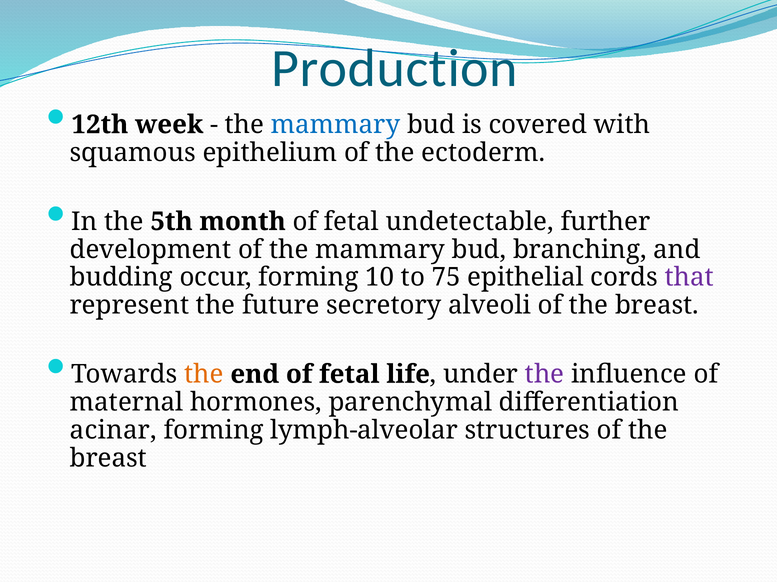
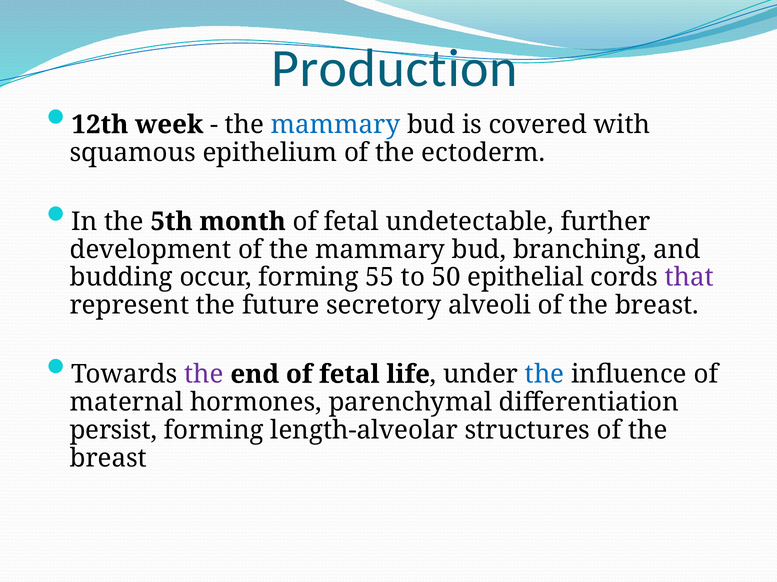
10: 10 -> 55
75: 75 -> 50
the at (204, 375) colour: orange -> purple
the at (545, 375) colour: purple -> blue
acinar: acinar -> persist
lymph-alveolar: lymph-alveolar -> length-alveolar
